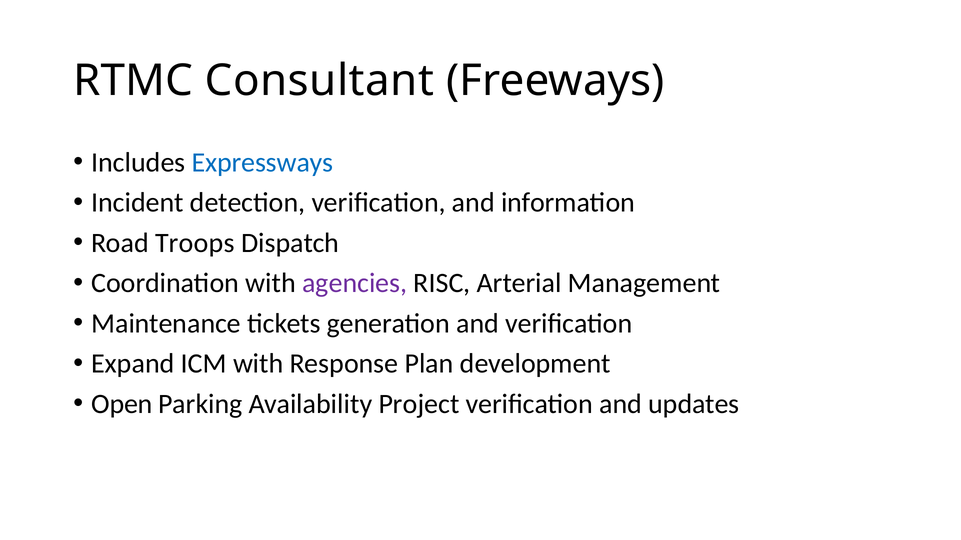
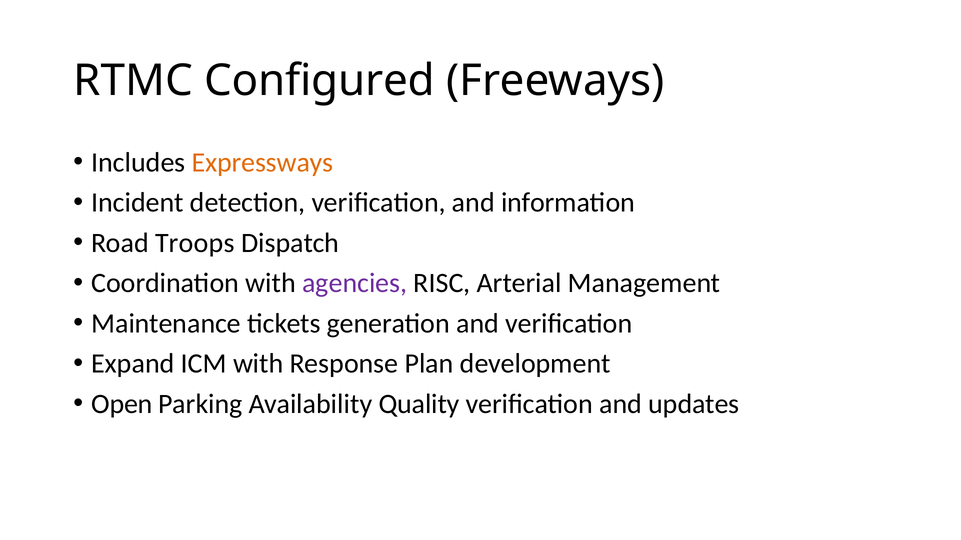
Consultant: Consultant -> Configured
Expressways colour: blue -> orange
Project: Project -> Quality
